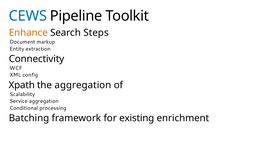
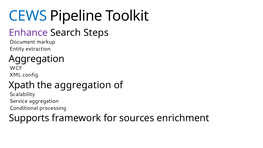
Enhance colour: orange -> purple
Connectivity at (37, 59): Connectivity -> Aggregation
Batching: Batching -> Supports
existing: existing -> sources
